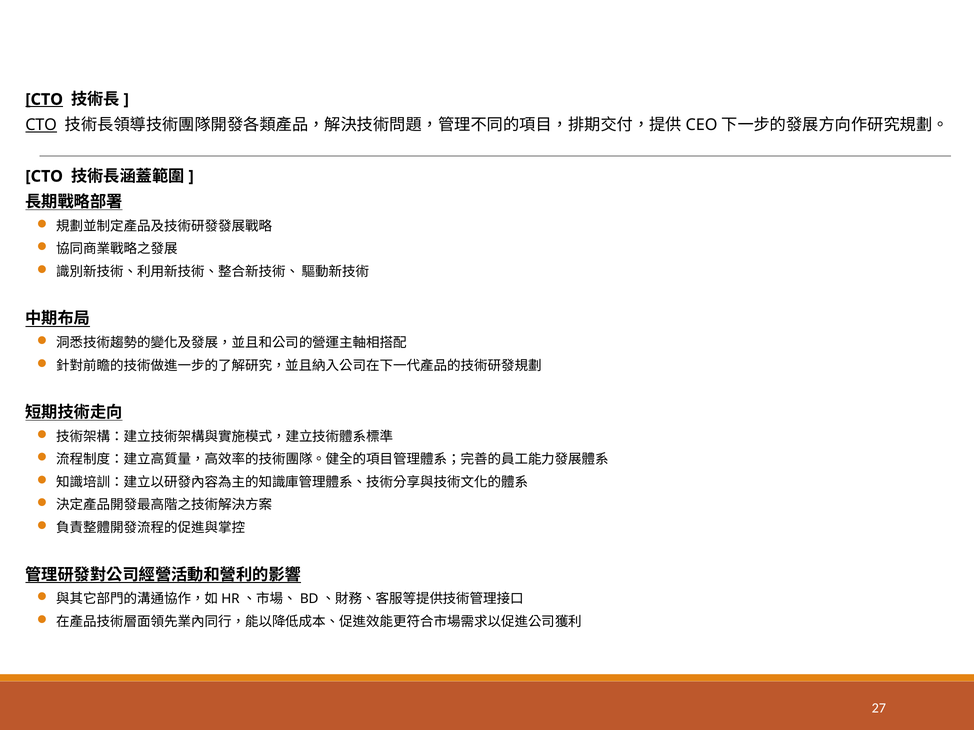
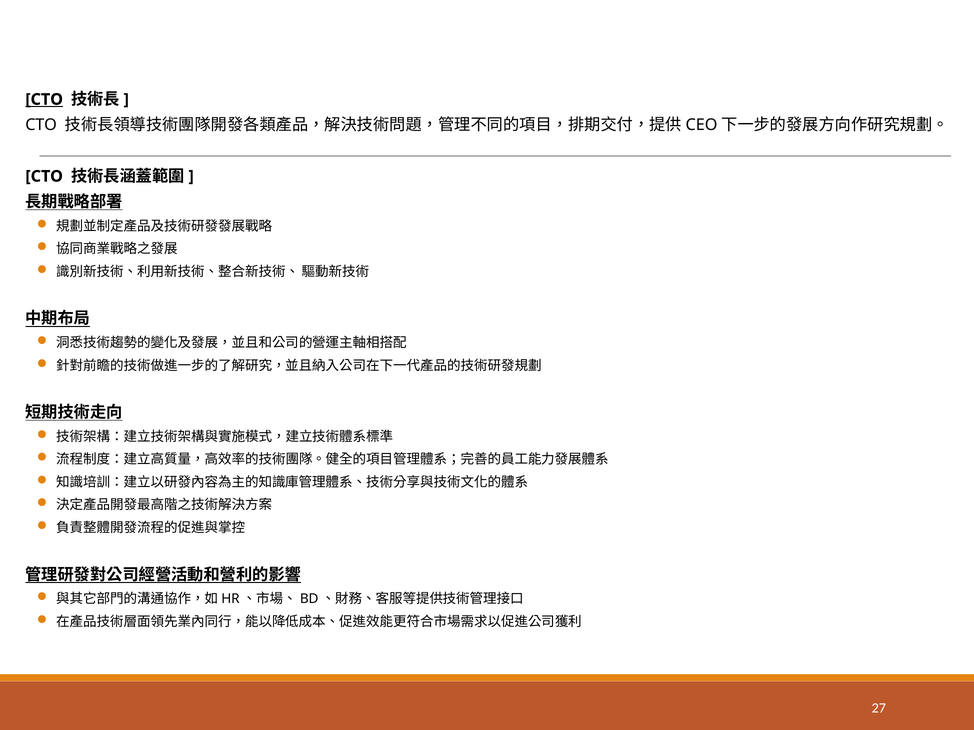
CTO at (41, 125) underline: present -> none
